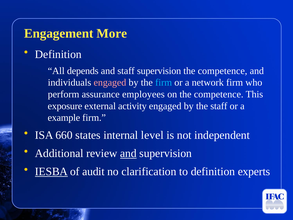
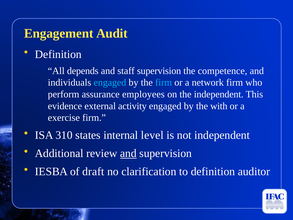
More: More -> Audit
engaged at (110, 82) colour: pink -> light blue
on the competence: competence -> independent
exposure: exposure -> evidence
the staff: staff -> with
example: example -> exercise
660: 660 -> 310
IESBA underline: present -> none
audit: audit -> draft
experts: experts -> auditor
